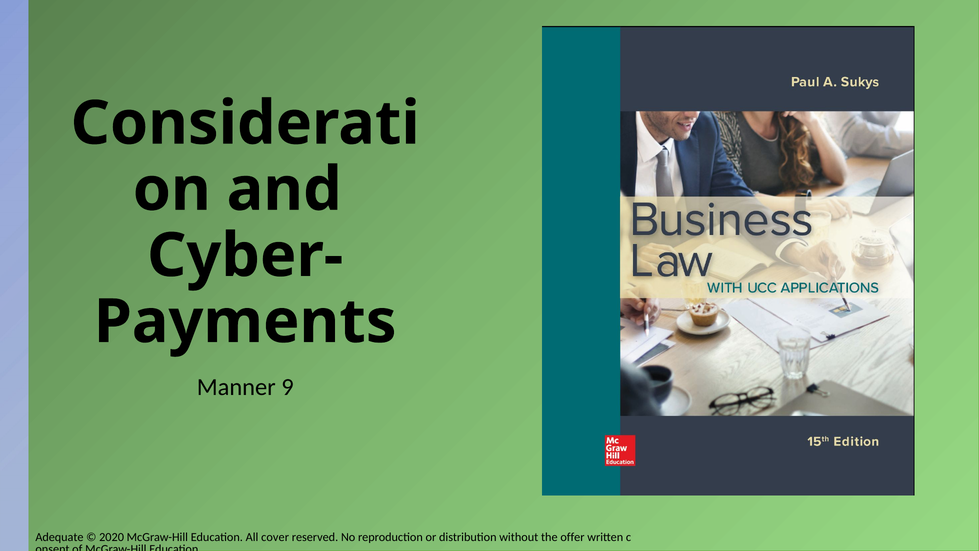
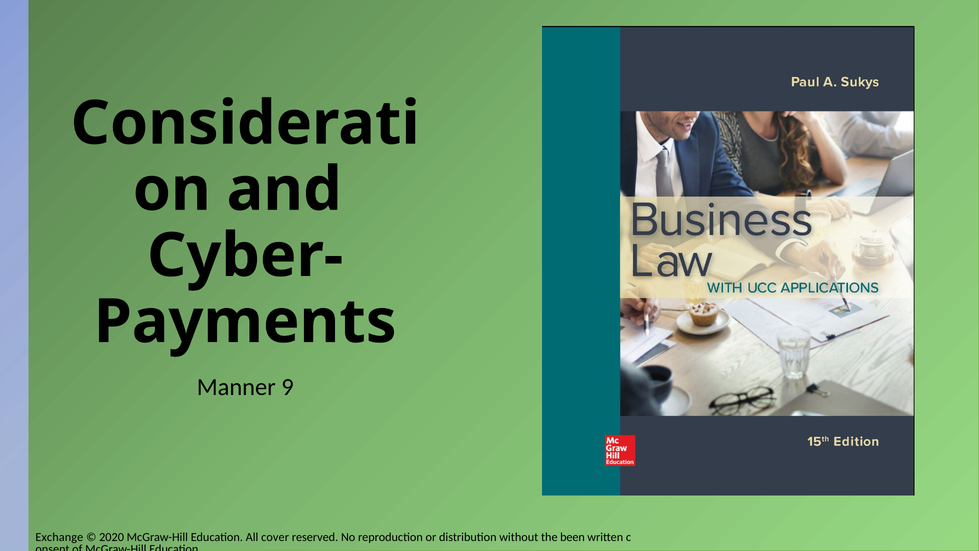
Adequate: Adequate -> Exchange
offer: offer -> been
